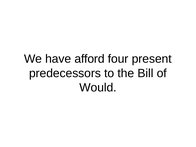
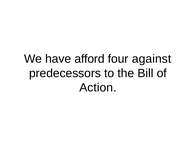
present: present -> against
Would: Would -> Action
